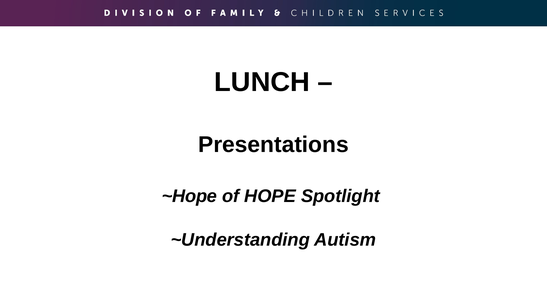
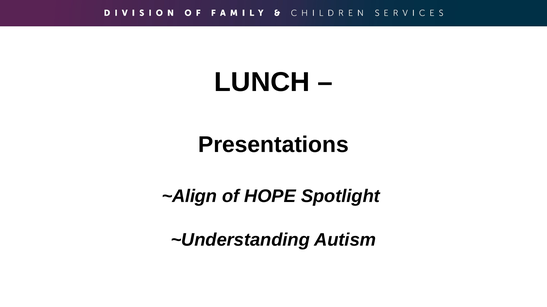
~Hope: ~Hope -> ~Align
